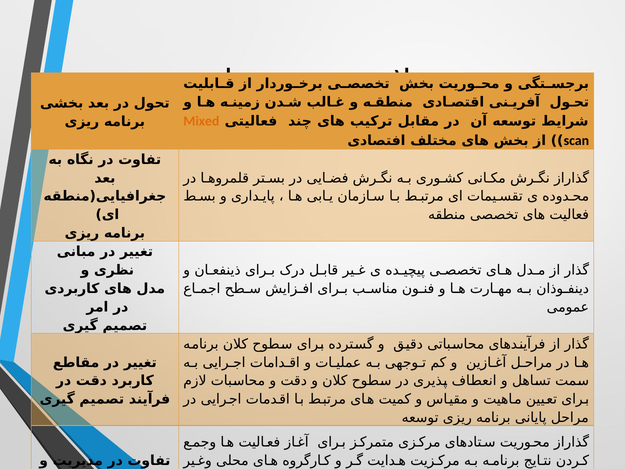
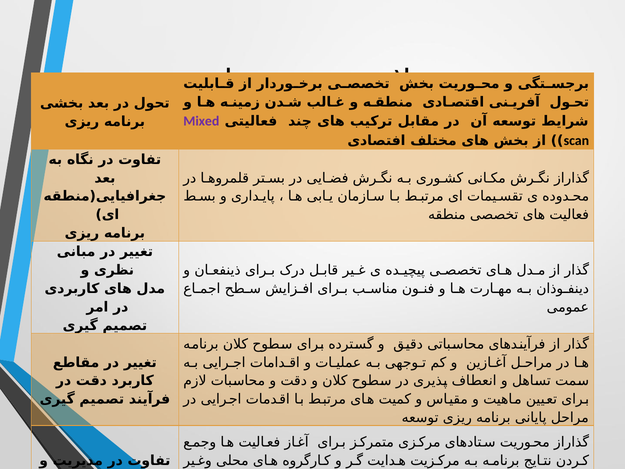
Mixed colour: orange -> purple
